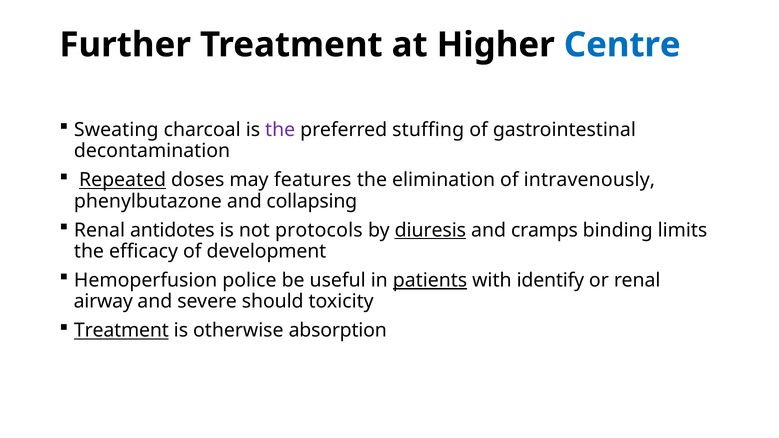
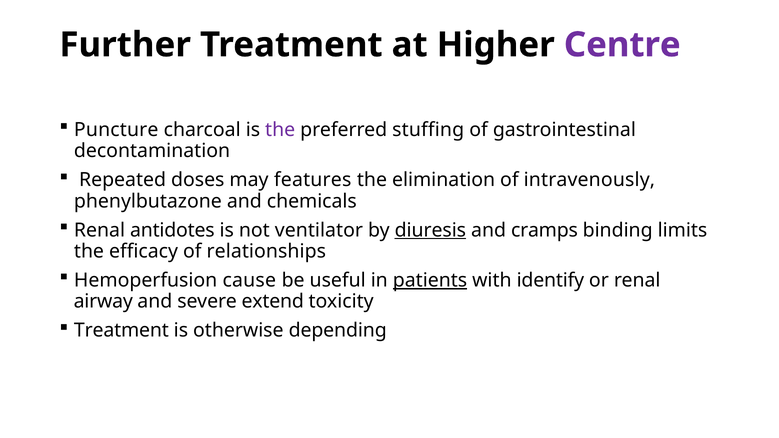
Centre colour: blue -> purple
Sweating: Sweating -> Puncture
Repeated underline: present -> none
collapsing: collapsing -> chemicals
protocols: protocols -> ventilator
development: development -> relationships
police: police -> cause
should: should -> extend
Treatment at (121, 331) underline: present -> none
absorption: absorption -> depending
